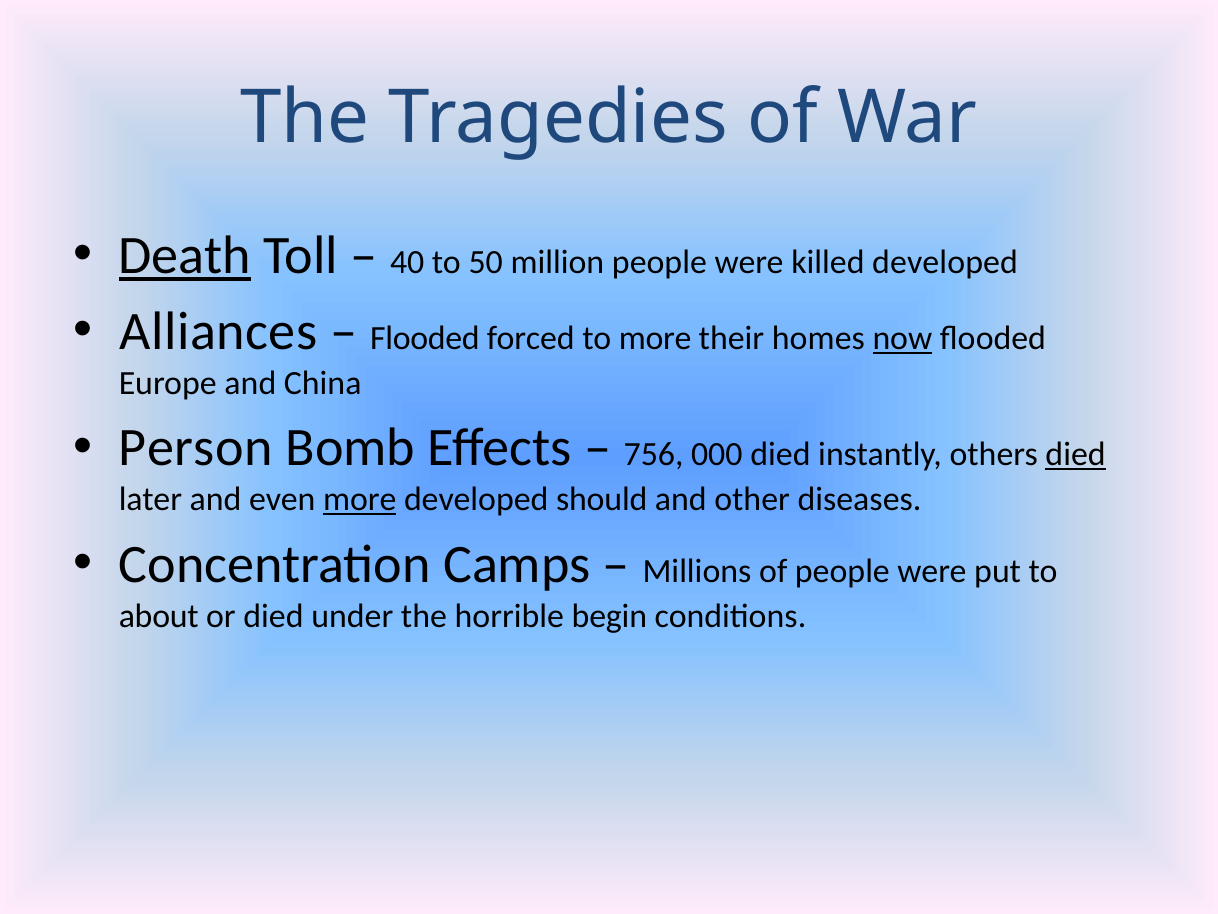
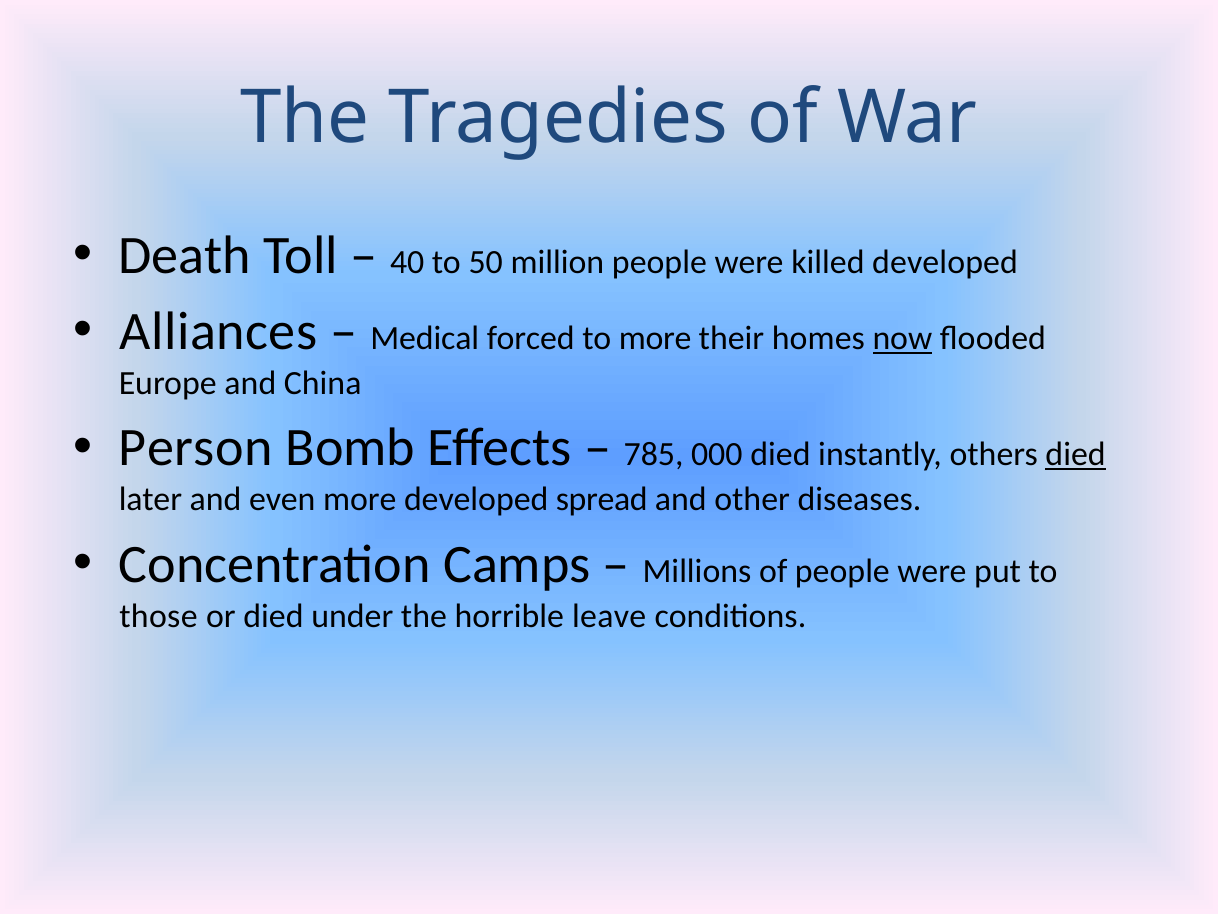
Death underline: present -> none
Flooded at (425, 338): Flooded -> Medical
756: 756 -> 785
more at (360, 499) underline: present -> none
should: should -> spread
about: about -> those
begin: begin -> leave
